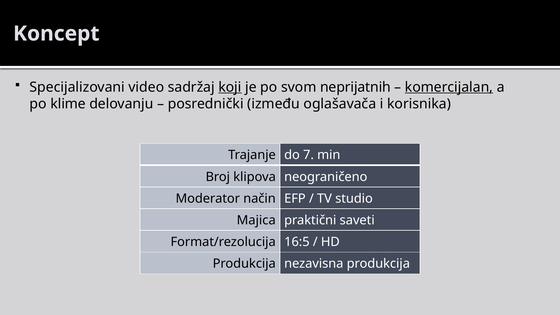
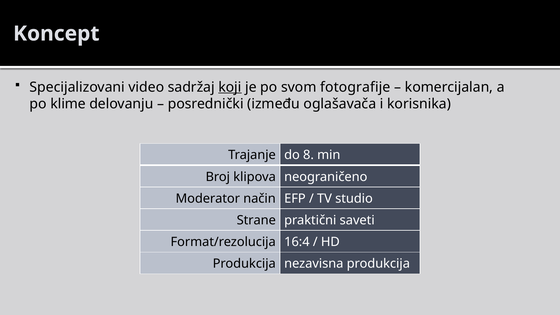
neprijatnih: neprijatnih -> fotografije
komercijalan underline: present -> none
7: 7 -> 8
Majica: Majica -> Strane
16:5: 16:5 -> 16:4
